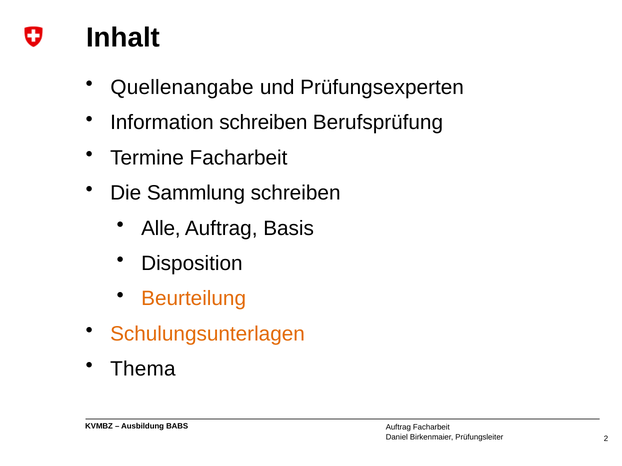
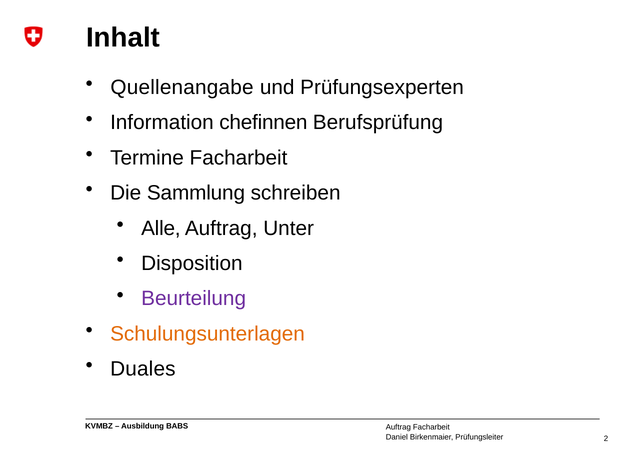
Information schreiben: schreiben -> chefinnen
Basis: Basis -> Unter
Beurteilung colour: orange -> purple
Thema: Thema -> Duales
